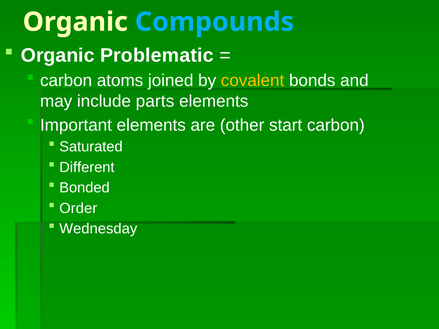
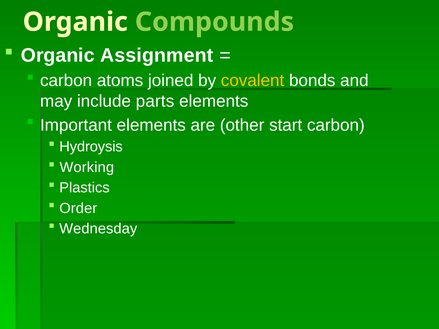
Compounds colour: light blue -> light green
Problematic: Problematic -> Assignment
Saturated: Saturated -> Hydroysis
Different: Different -> Working
Bonded: Bonded -> Plastics
